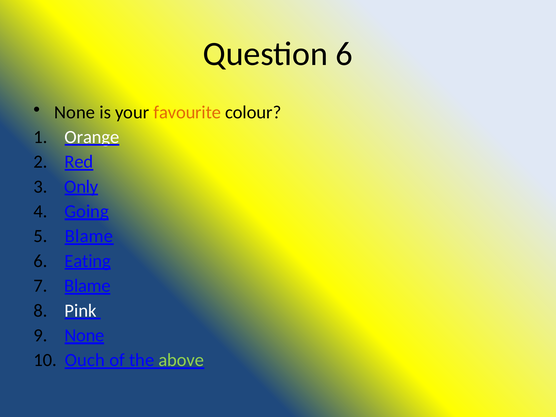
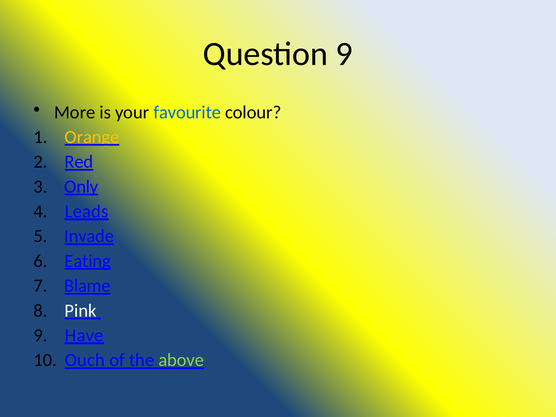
Question 6: 6 -> 9
None at (75, 113): None -> More
favourite colour: orange -> blue
Orange colour: white -> yellow
Going: Going -> Leads
Blame at (89, 236): Blame -> Invade
None at (84, 335): None -> Have
